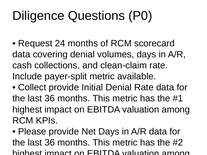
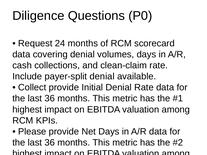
payer-split metric: metric -> denial
